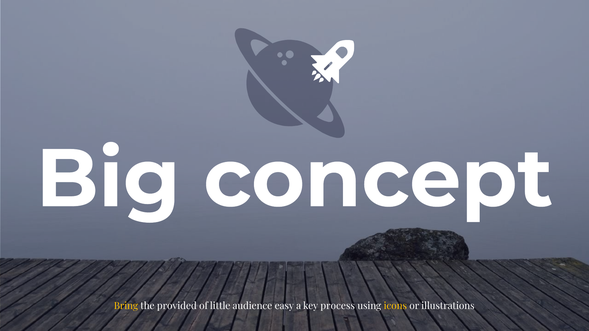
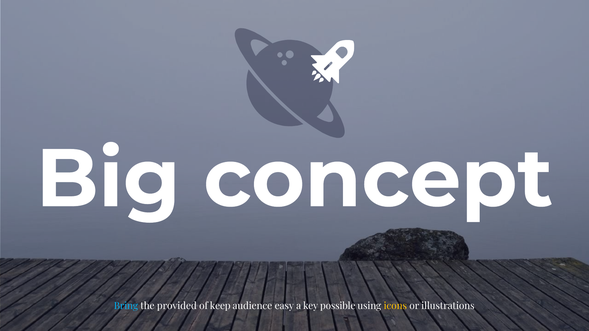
Bring colour: yellow -> light blue
little: little -> keep
process: process -> possible
